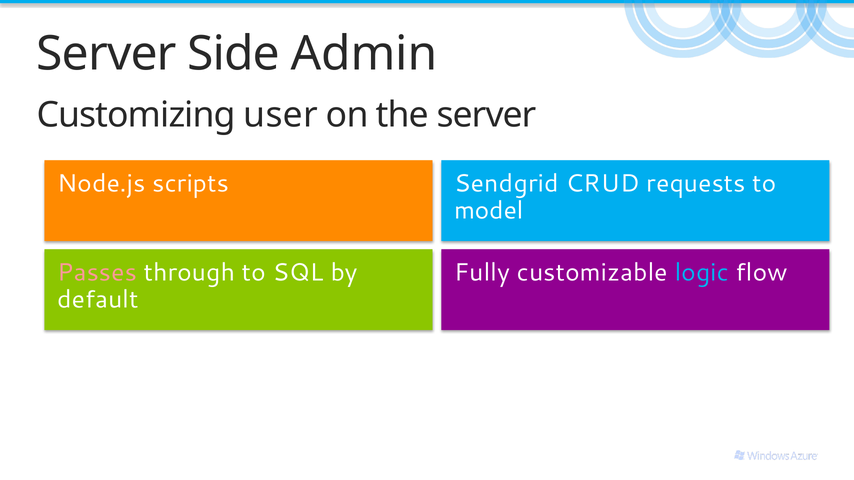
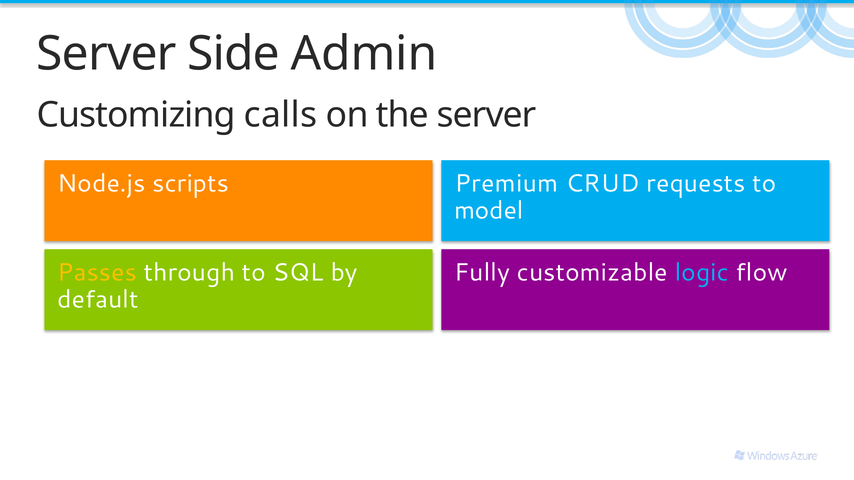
user: user -> calls
Sendgrid: Sendgrid -> Premium
Passes colour: pink -> yellow
